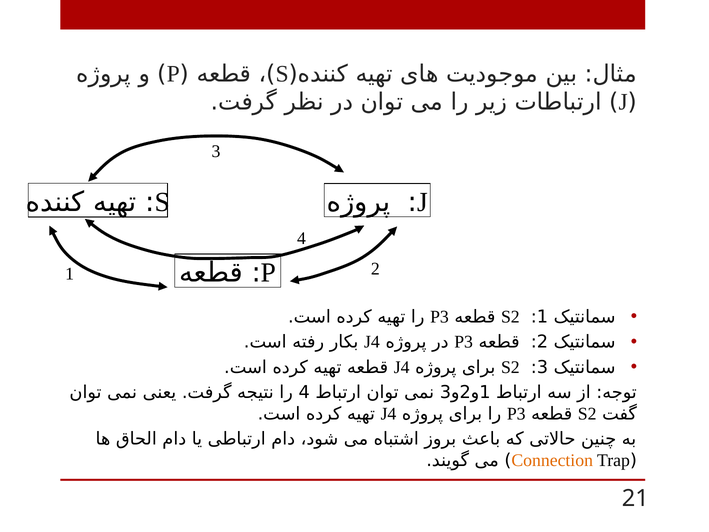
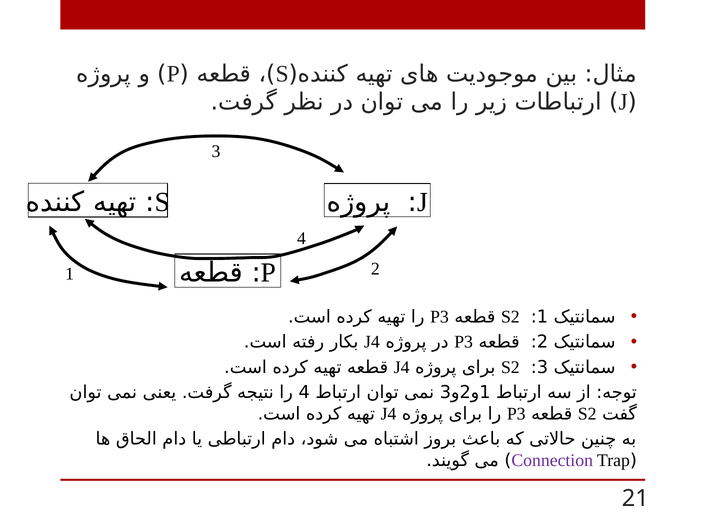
Connection colour: orange -> purple
